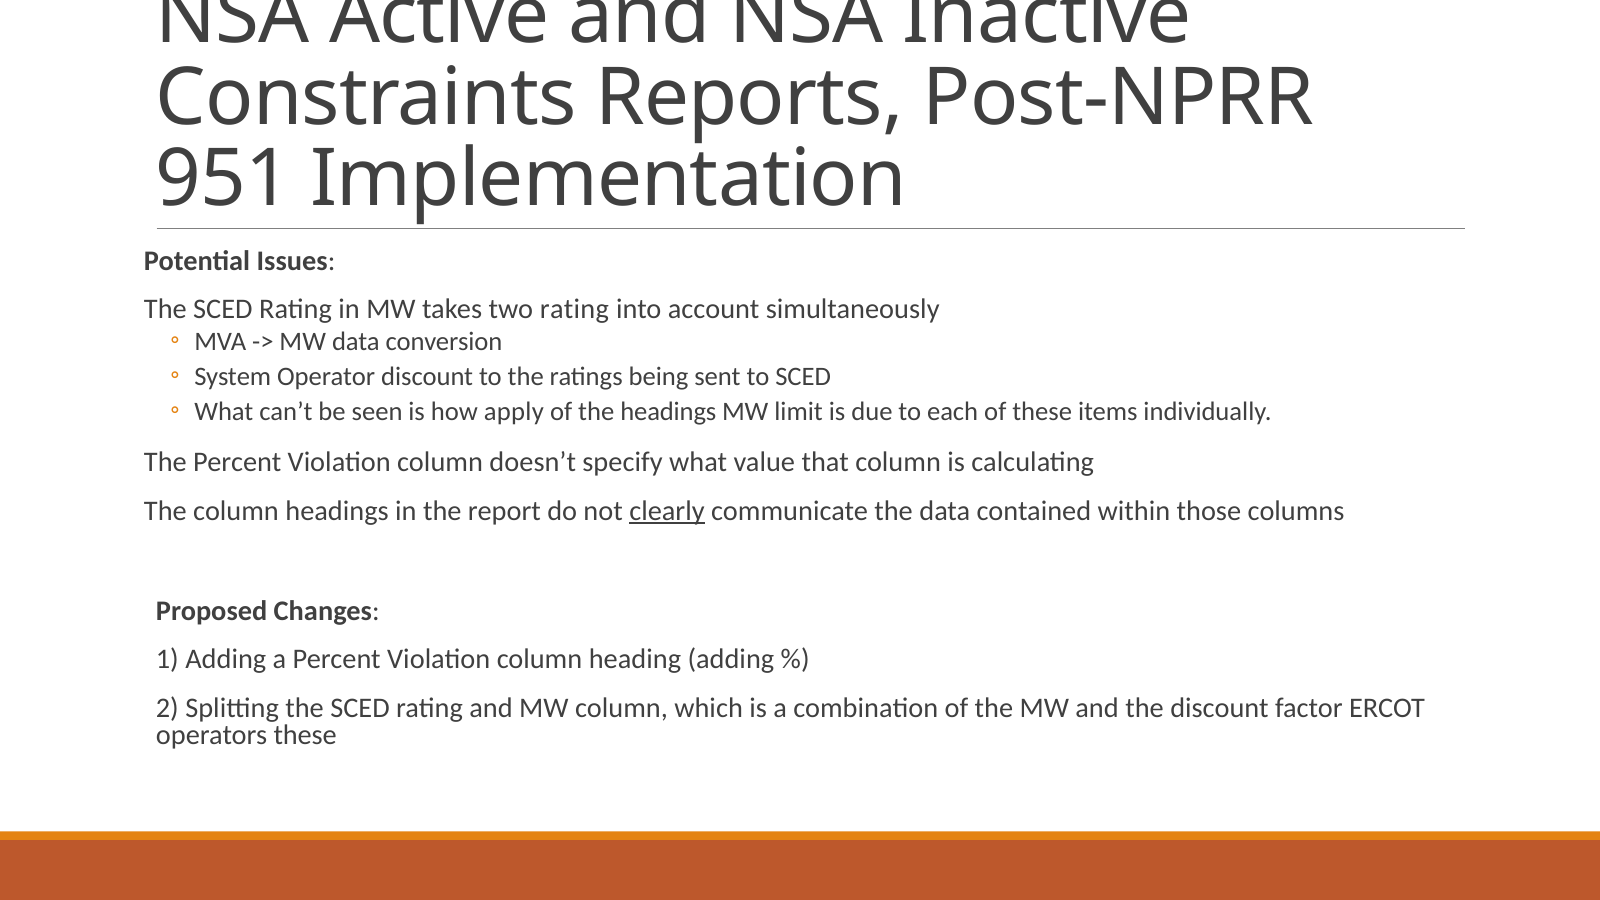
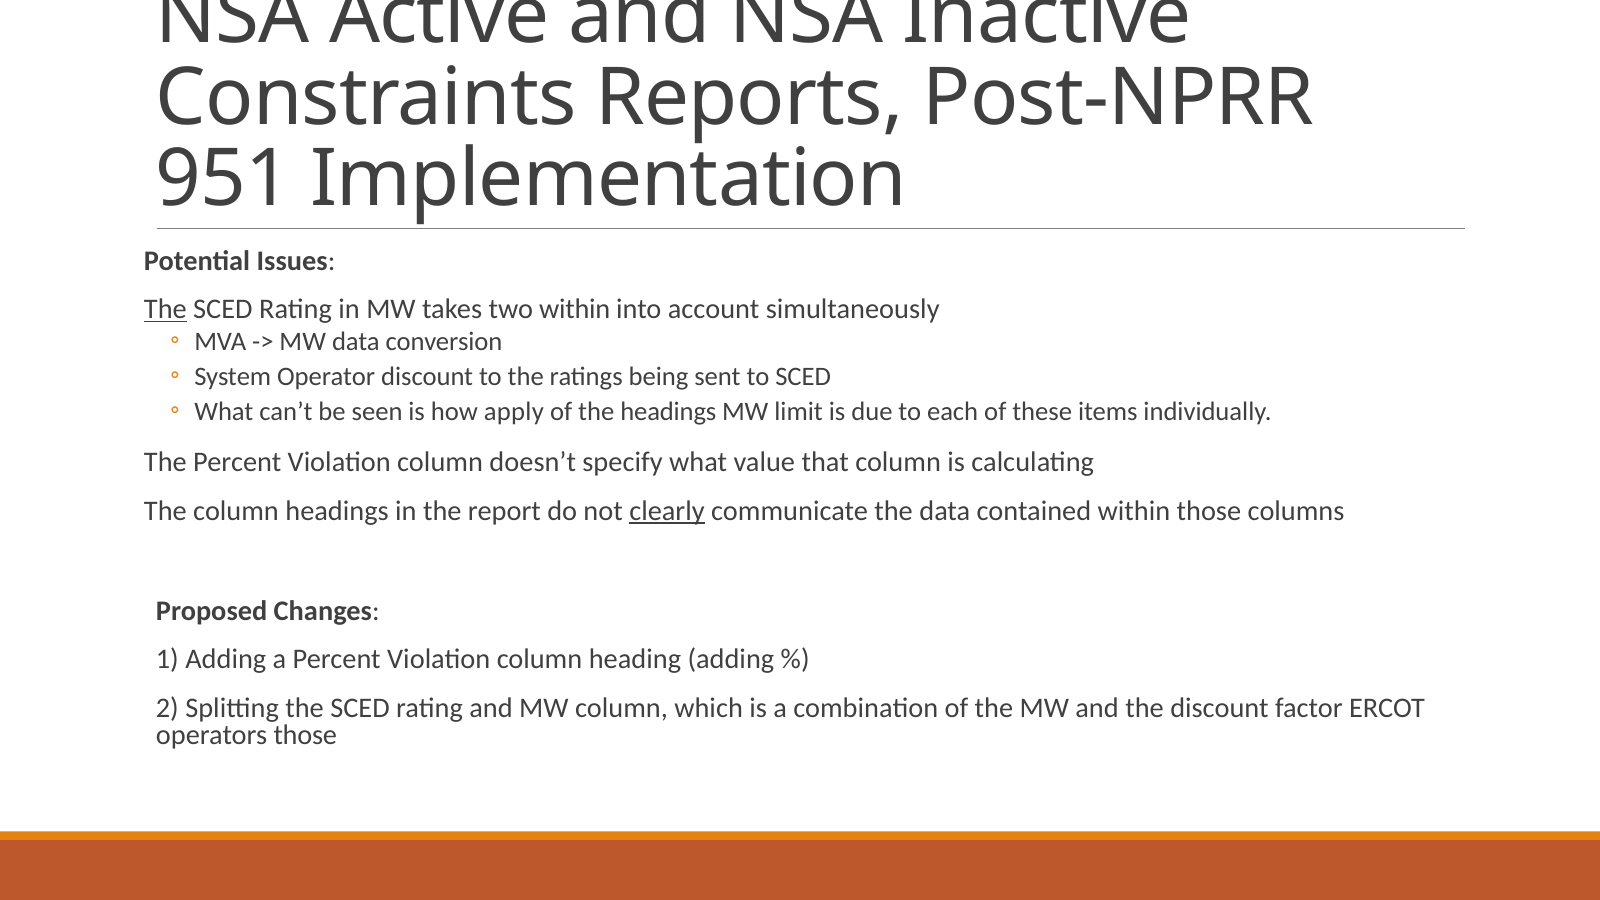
The at (165, 309) underline: none -> present
two rating: rating -> within
operators these: these -> those
